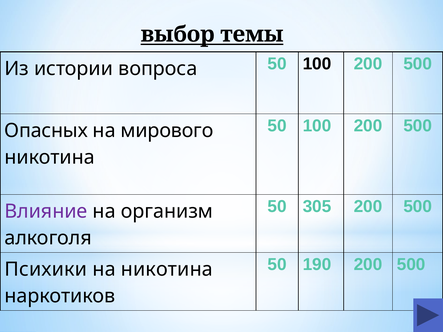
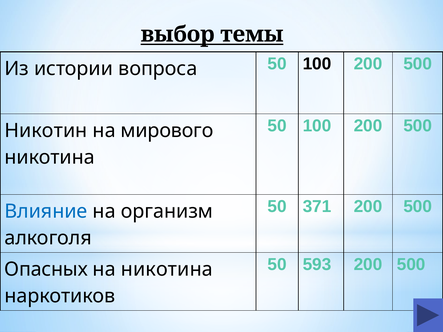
Опасных: Опасных -> Никотин
305: 305 -> 371
Влияние colour: purple -> blue
190: 190 -> 593
Психики: Психики -> Опасных
